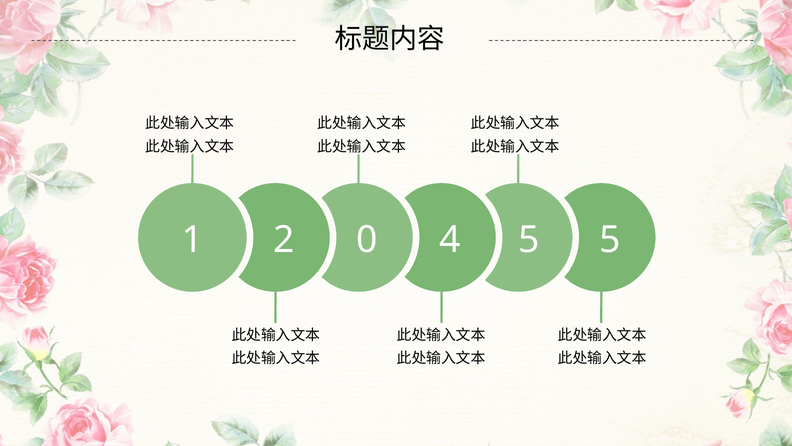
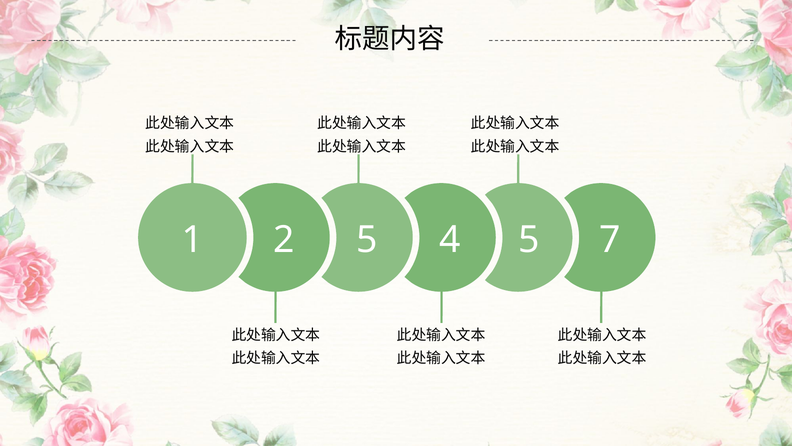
2 0: 0 -> 5
5 5: 5 -> 7
